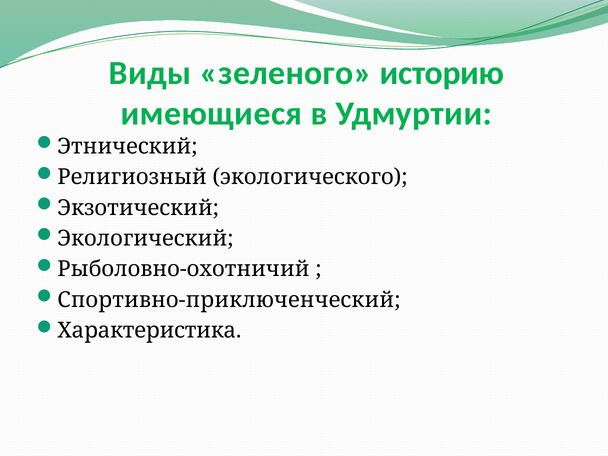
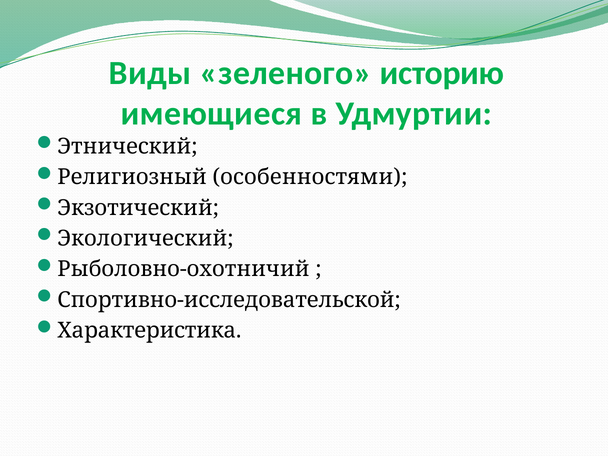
экологического: экологического -> особенностями
Спортивно-приключенческий: Спортивно-приключенческий -> Спортивно-исследовательской
